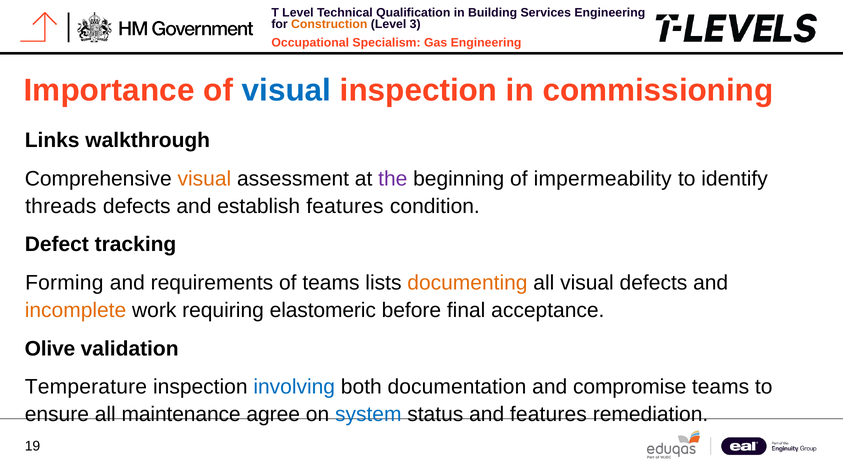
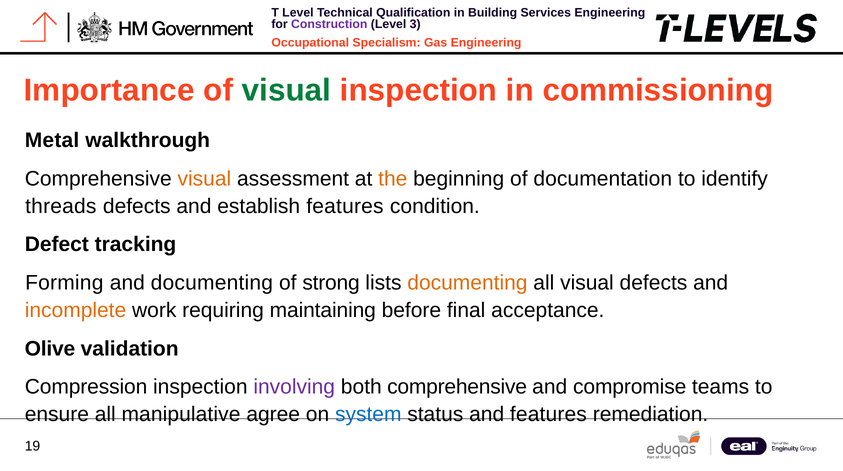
Construction colour: orange -> purple
visual at (287, 91) colour: blue -> green
Links: Links -> Metal
the colour: purple -> orange
impermeability: impermeability -> documentation
and requirements: requirements -> documenting
of teams: teams -> strong
elastomeric: elastomeric -> maintaining
Temperature: Temperature -> Compression
involving colour: blue -> purple
both documentation: documentation -> comprehensive
maintenance: maintenance -> manipulative
